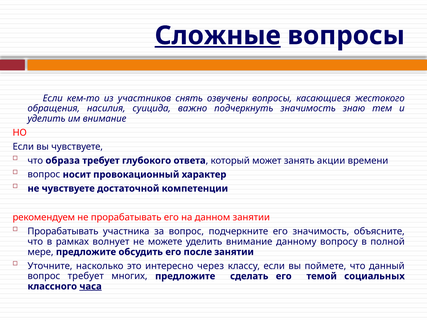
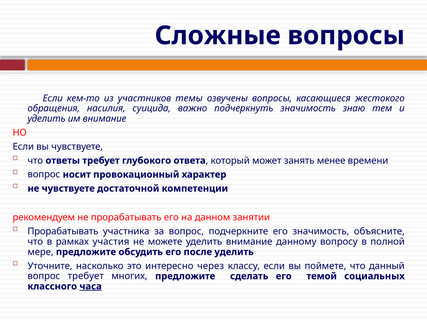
Сложные underline: present -> none
снять: снять -> темы
образа: образа -> ответы
акции: акции -> менее
волнует: волнует -> участия
после занятии: занятии -> уделить
